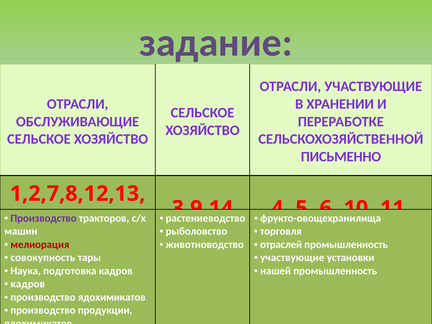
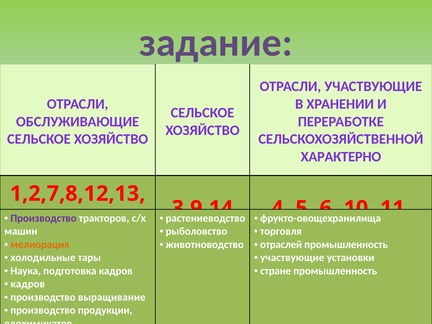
ПИСЬМЕННО: ПИСЬМЕННО -> ХАРАКТЕРНО
мелиорация colour: red -> orange
совокупность: совокупность -> холодильные
нашей: нашей -> стране
производство ядохимикатов: ядохимикатов -> выращивание
